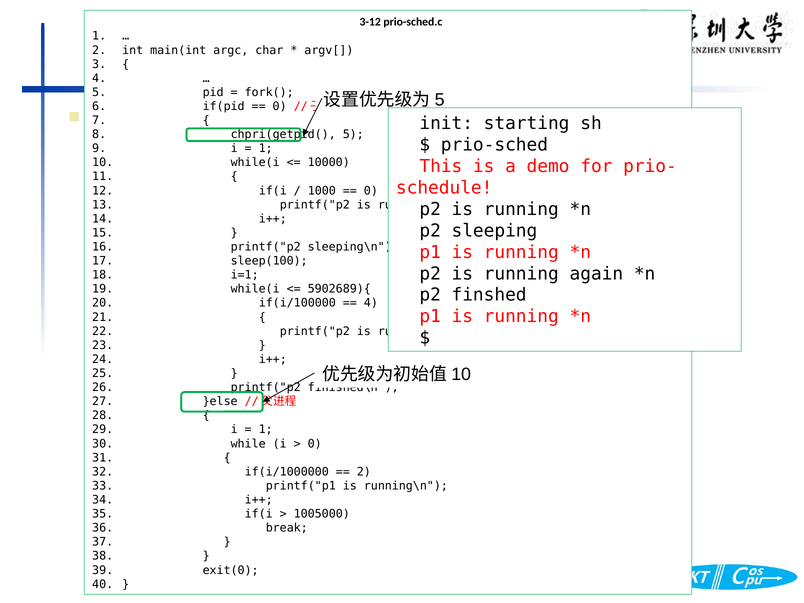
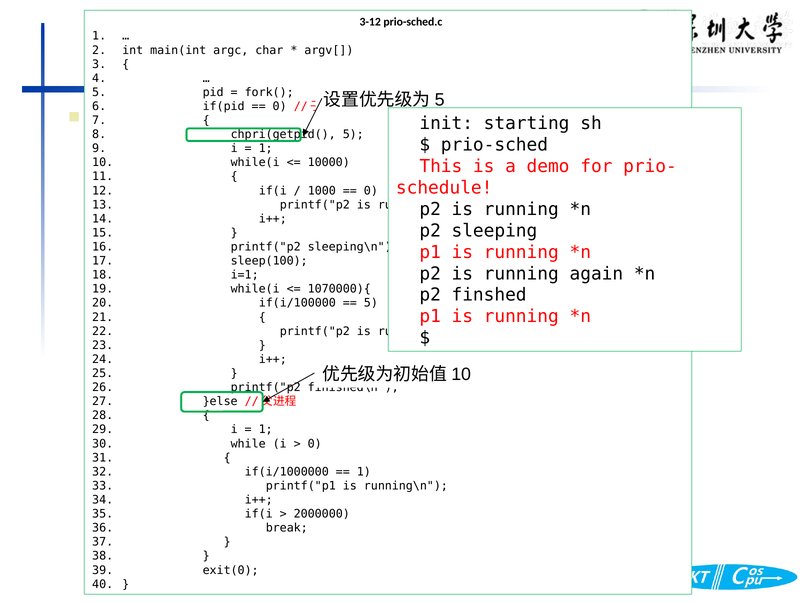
5902689){: 5902689){ -> 1070000){
4 at (371, 303): 4 -> 5
2 at (364, 472): 2 -> 1
1005000: 1005000 -> 2000000
